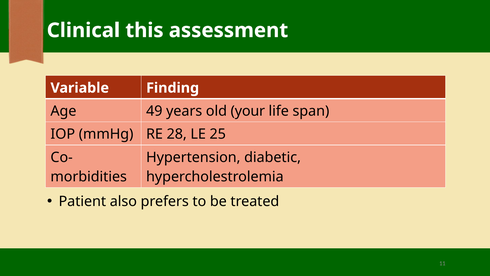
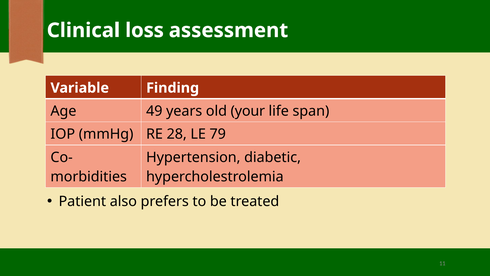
this: this -> loss
25: 25 -> 79
